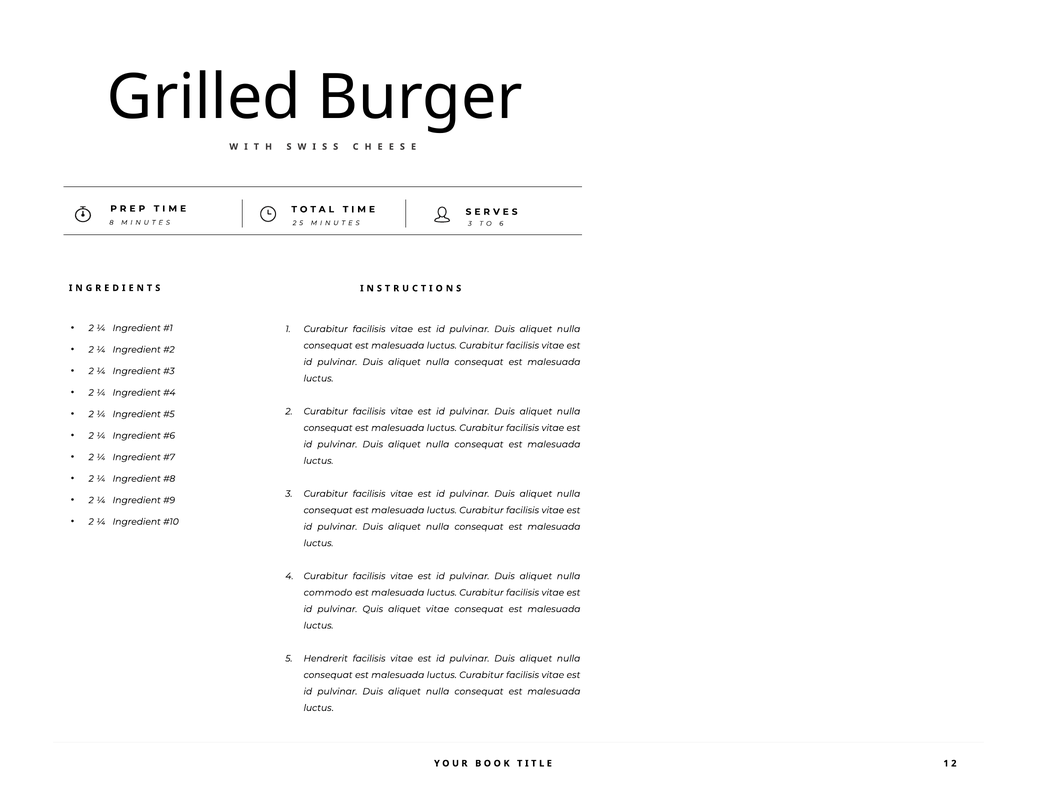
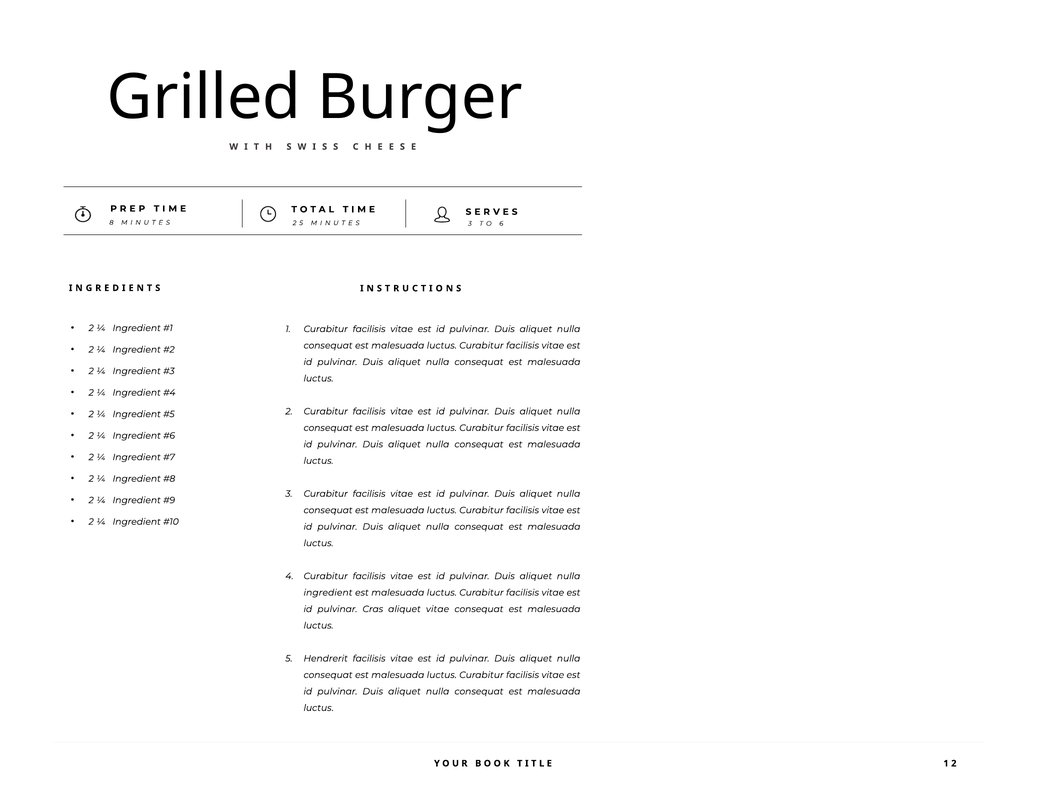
commodo at (328, 593): commodo -> ingredient
Quis: Quis -> Cras
